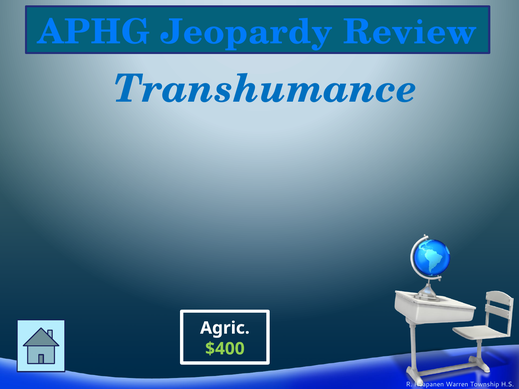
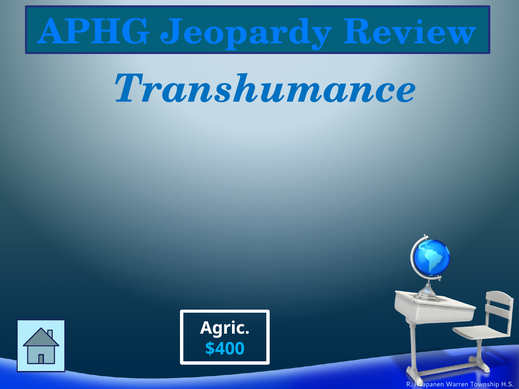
$400 colour: light green -> light blue
